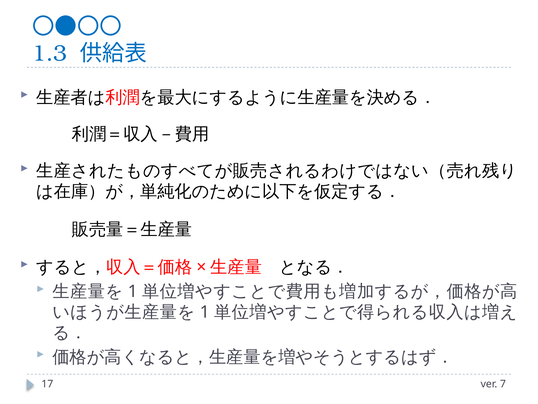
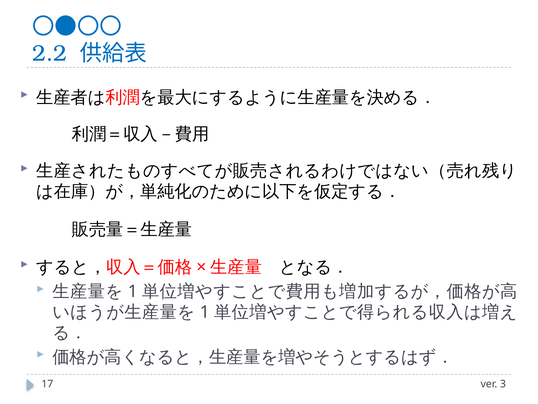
1.3: 1.3 -> 2.2
7: 7 -> 3
